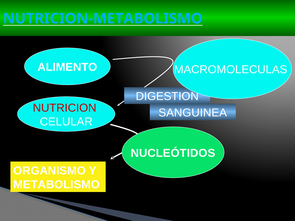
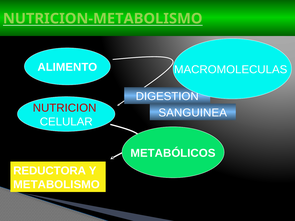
NUTRICION-METABOLISMO colour: light blue -> light green
NUCLEÓTIDOS: NUCLEÓTIDOS -> METABÓLICOS
ORGANISMO: ORGANISMO -> REDUCTORA
